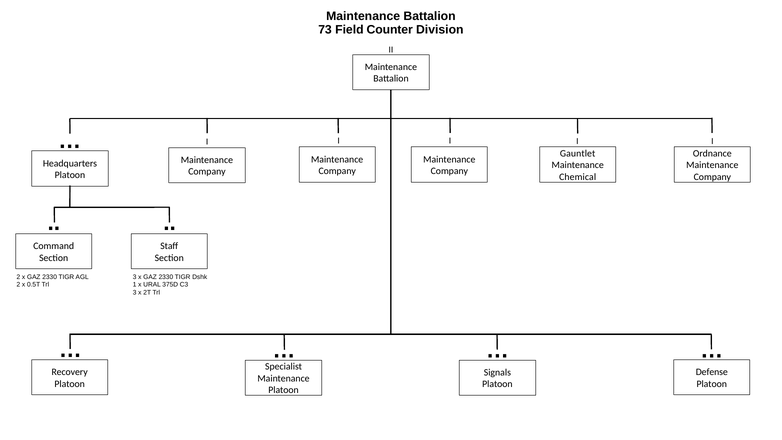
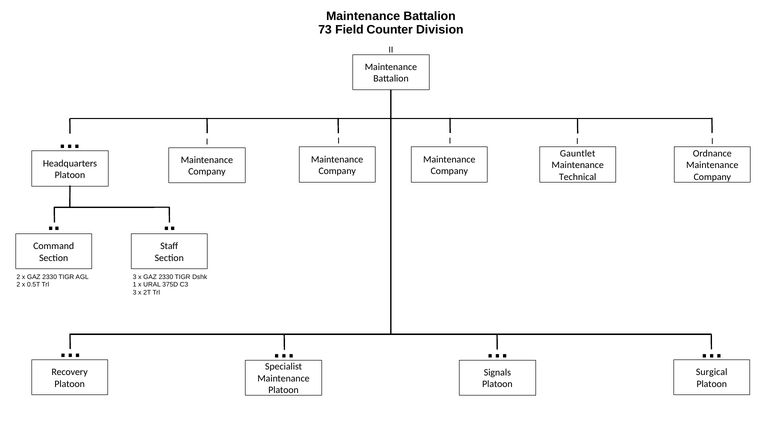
Chemical: Chemical -> Technical
Defense: Defense -> Surgical
